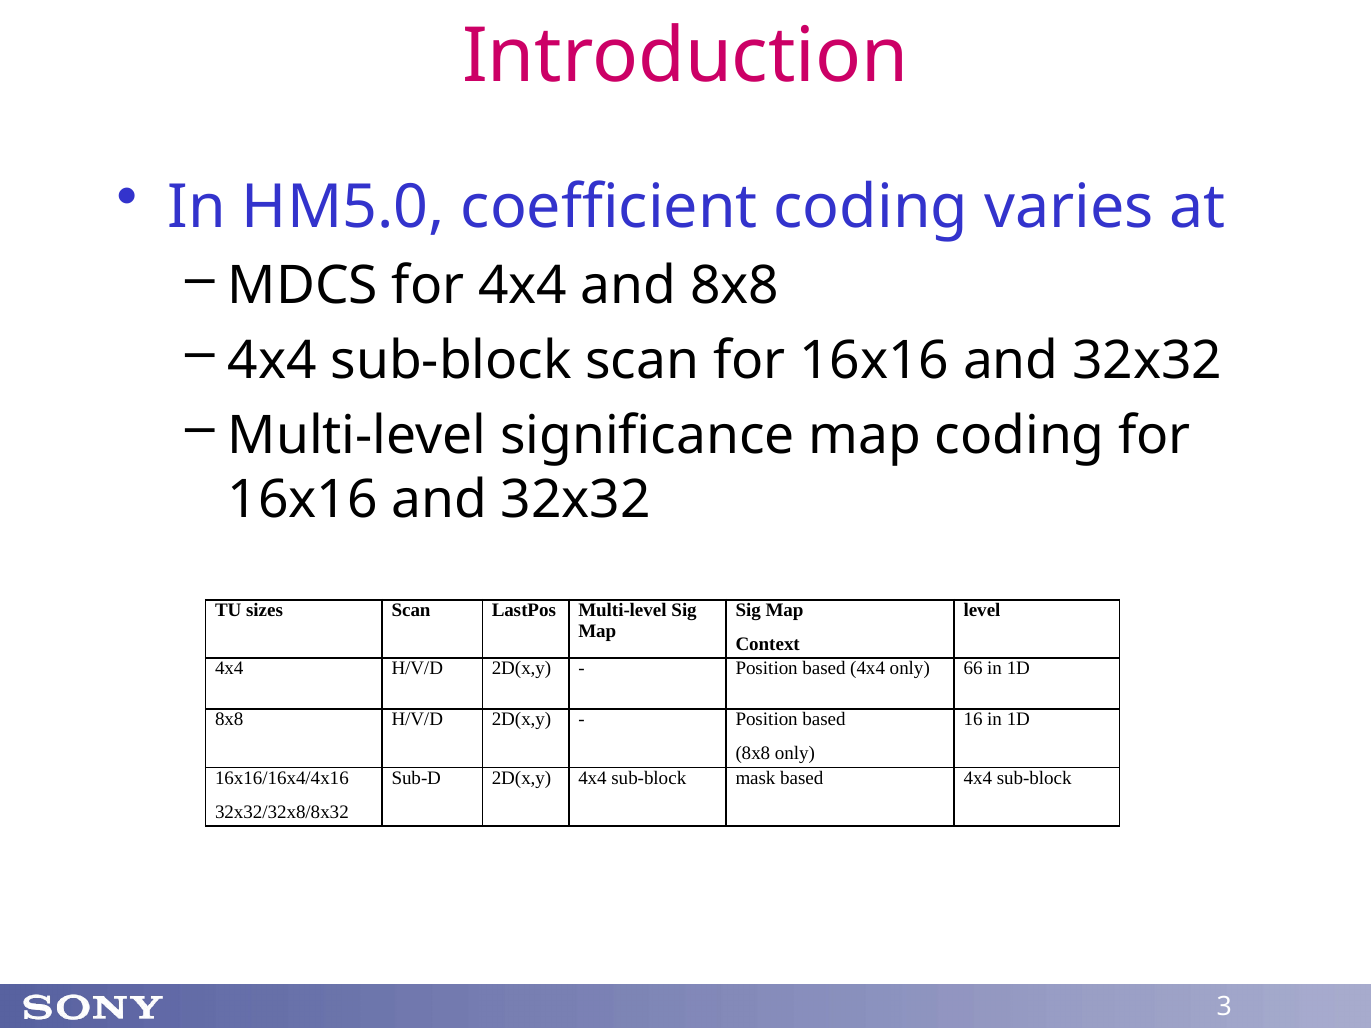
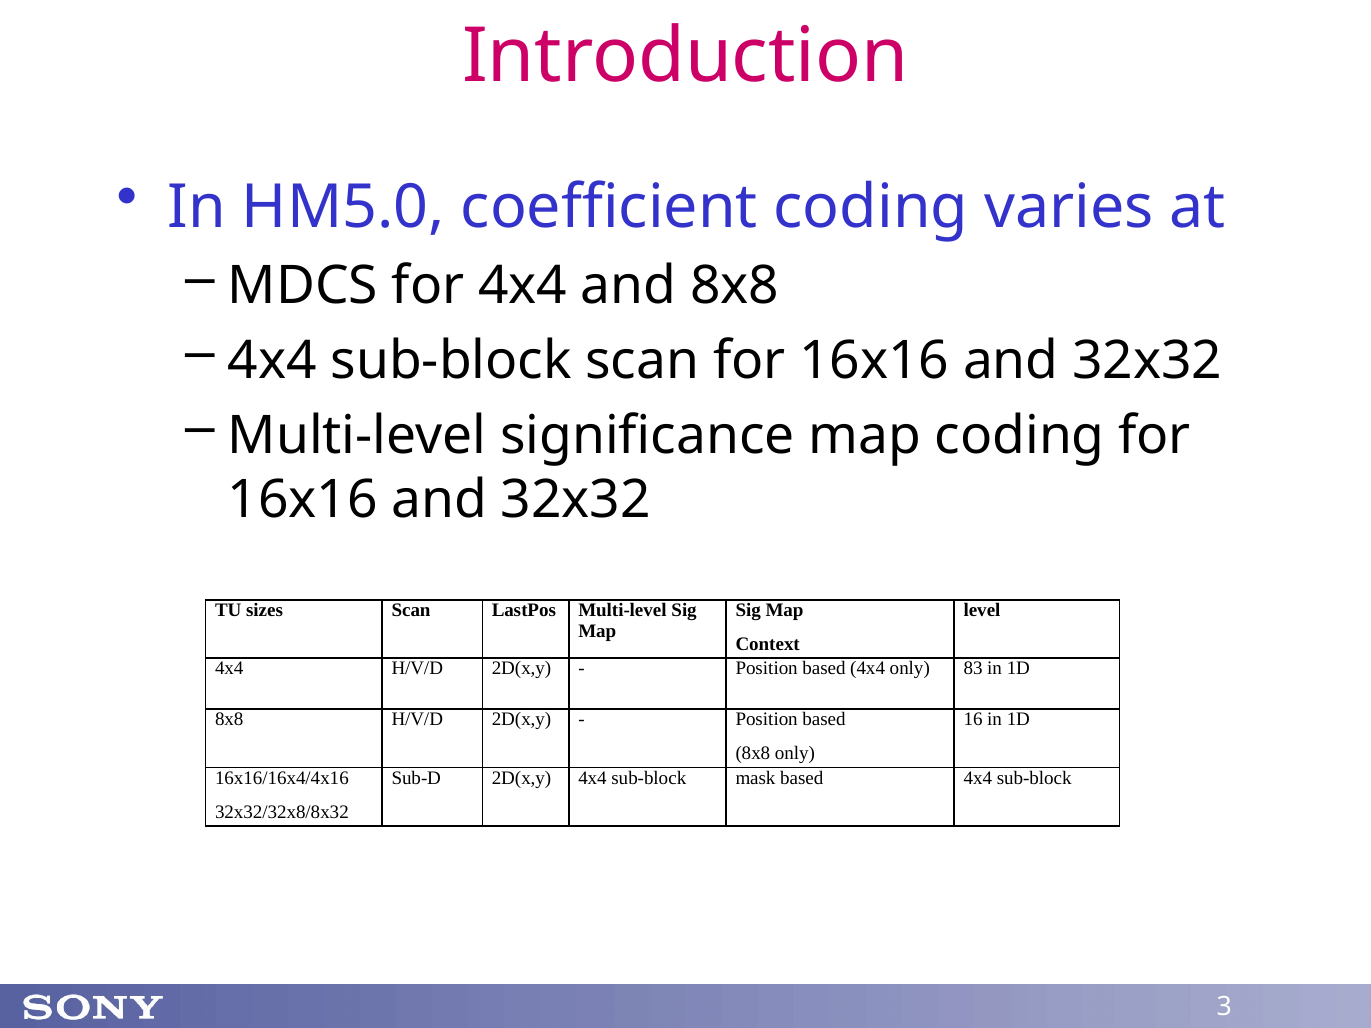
66: 66 -> 83
